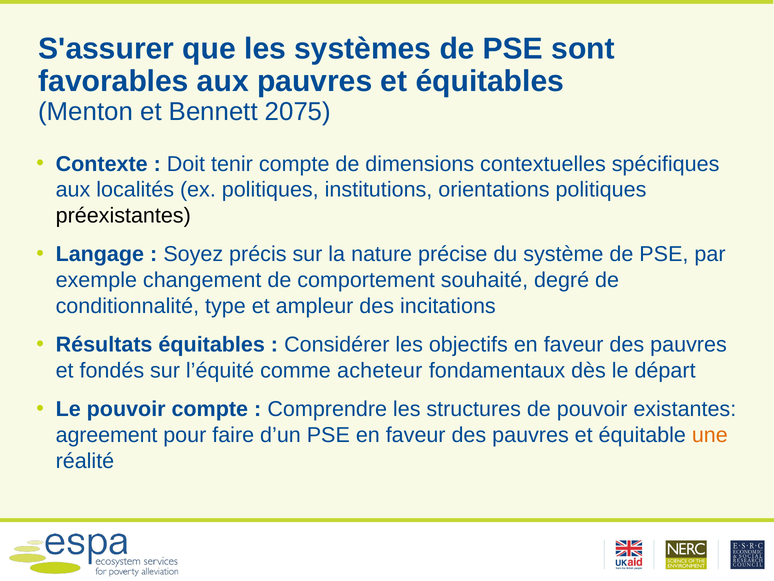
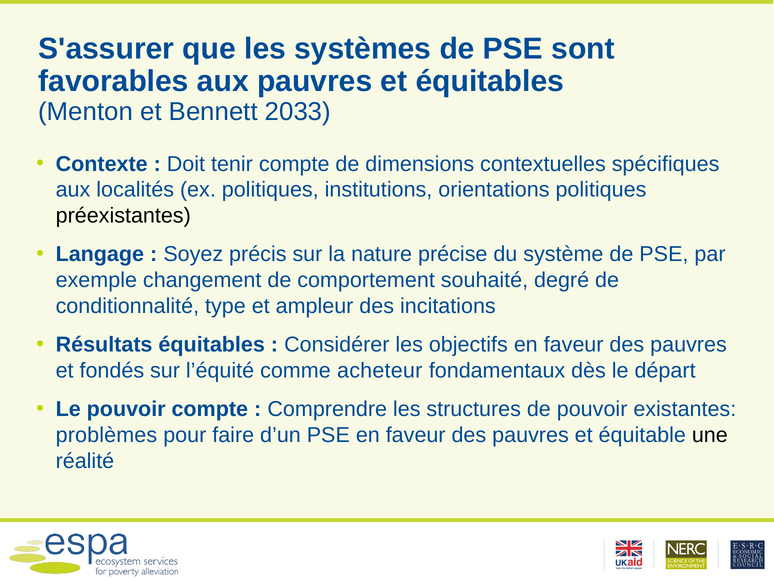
2075: 2075 -> 2033
agreement: agreement -> problèmes
une colour: orange -> black
